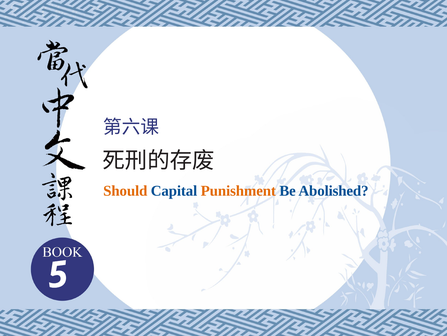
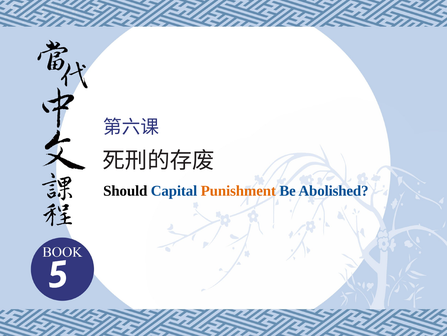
Should colour: orange -> black
